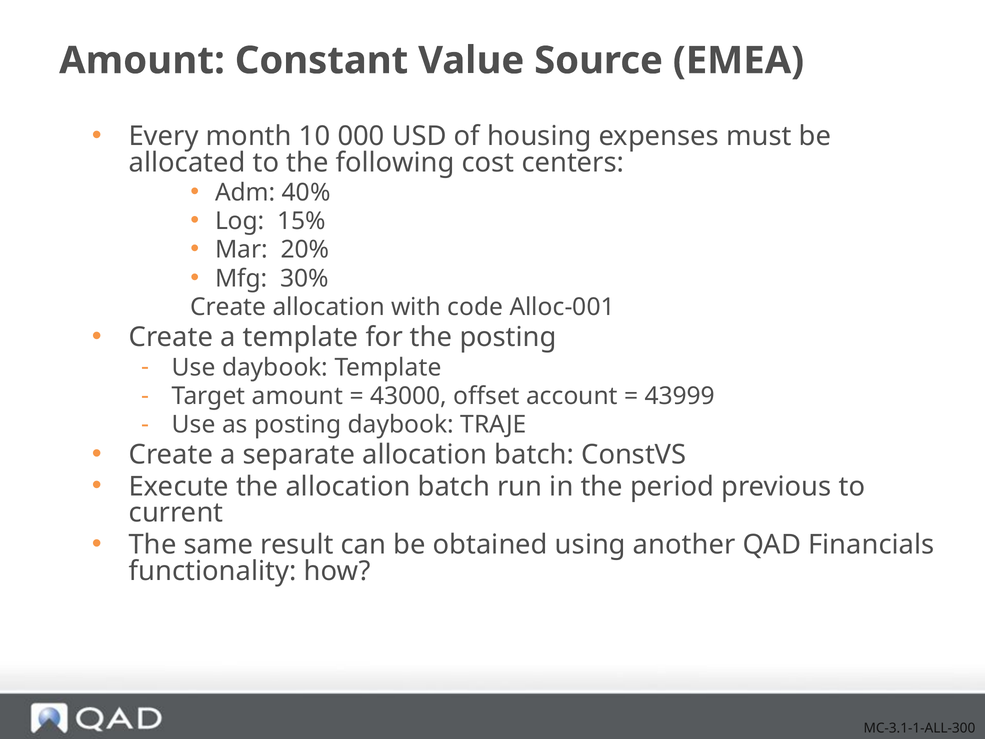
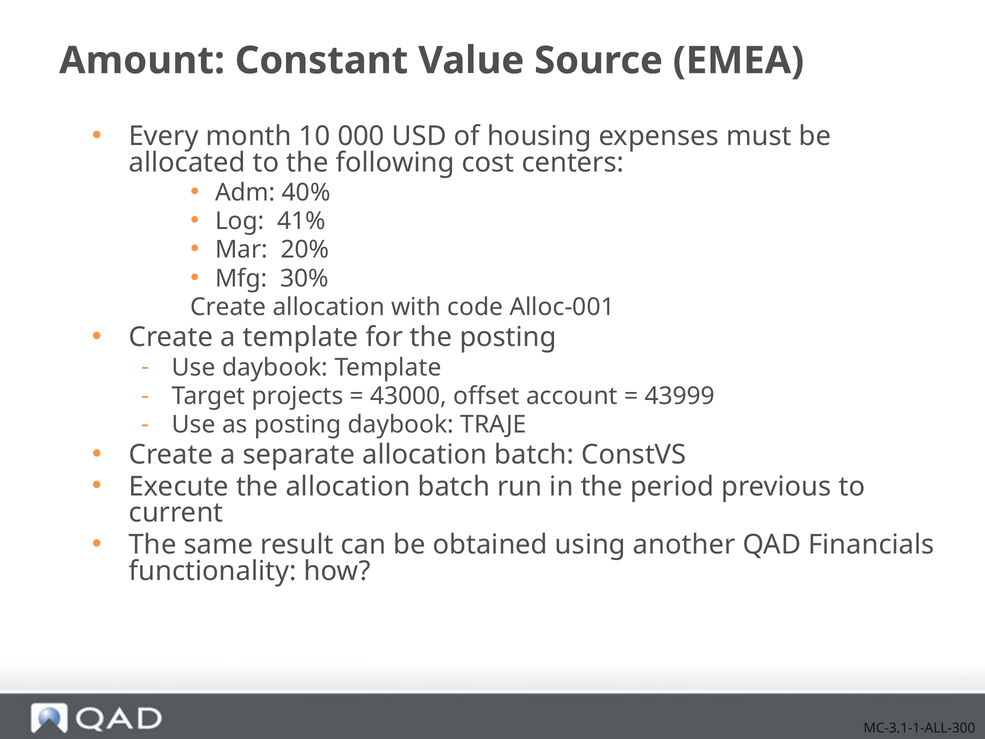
15%: 15% -> 41%
Target amount: amount -> projects
